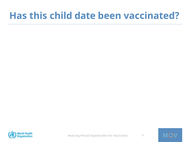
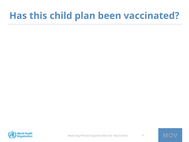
date: date -> plan
